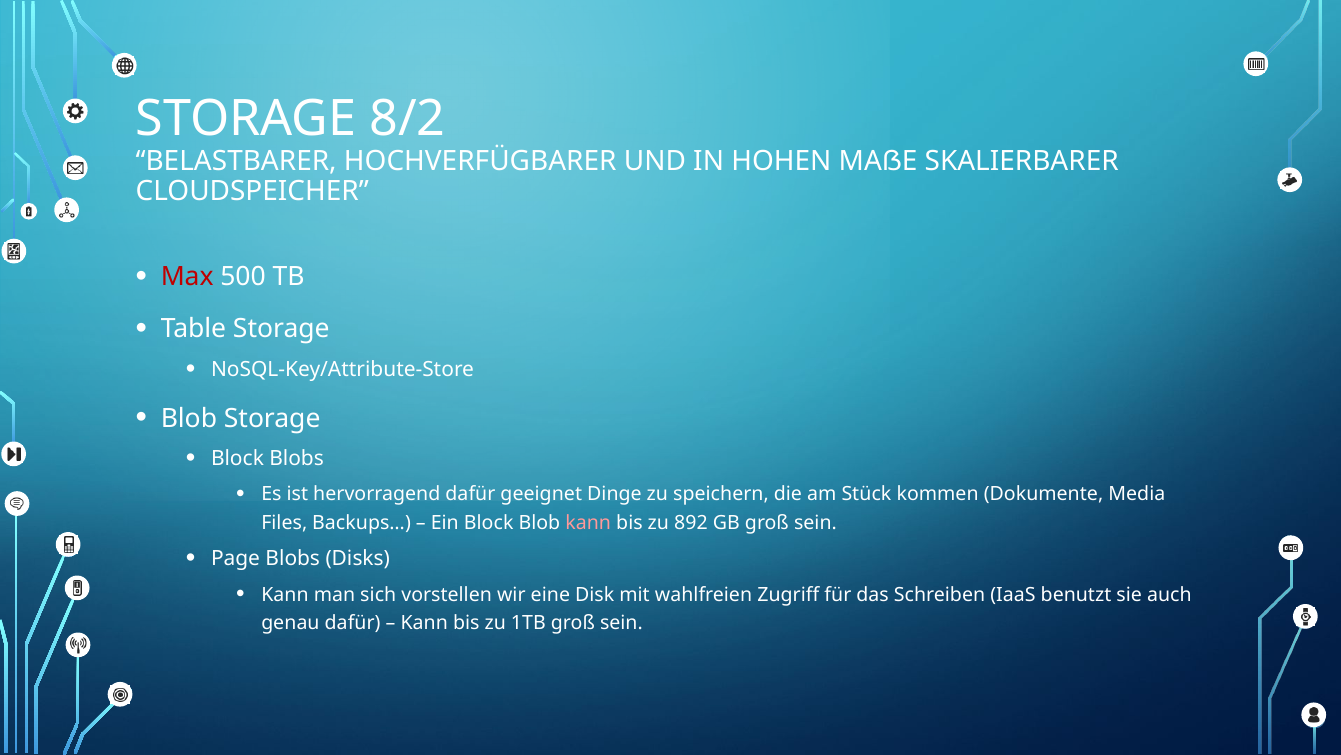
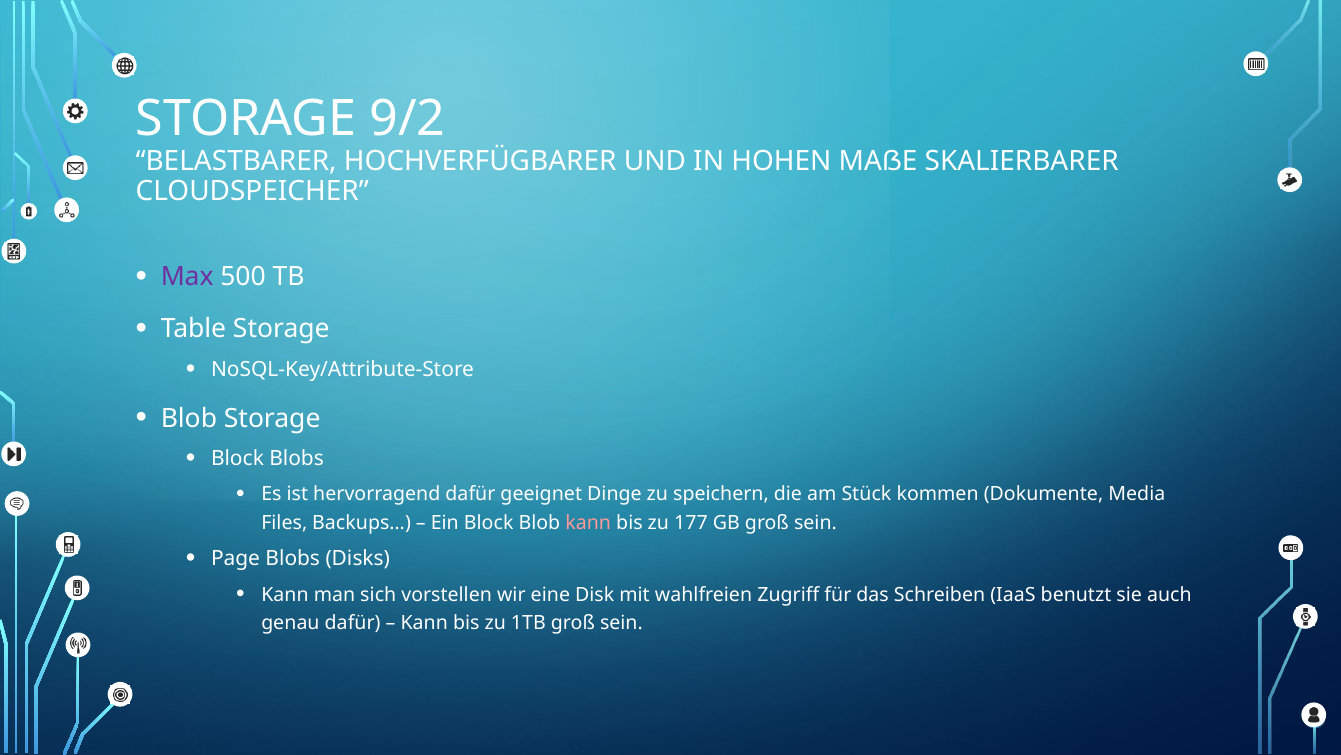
8/2: 8/2 -> 9/2
Max colour: red -> purple
892: 892 -> 177
